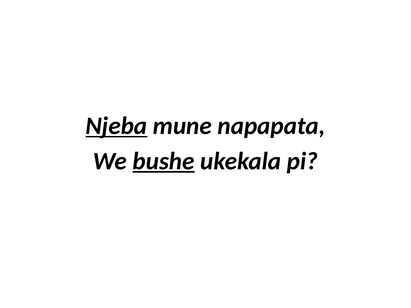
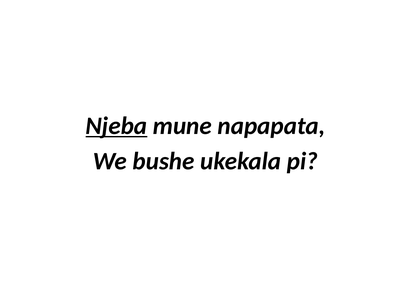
bushe underline: present -> none
